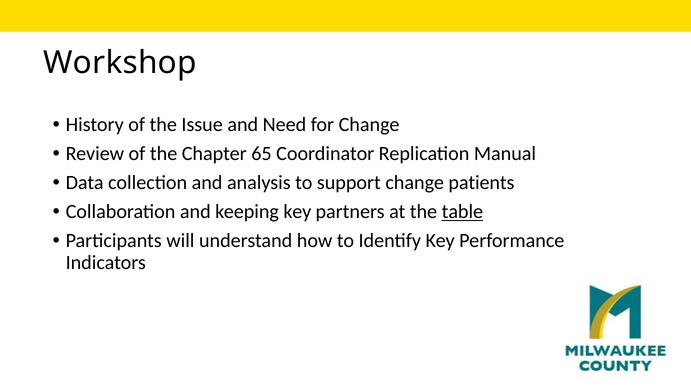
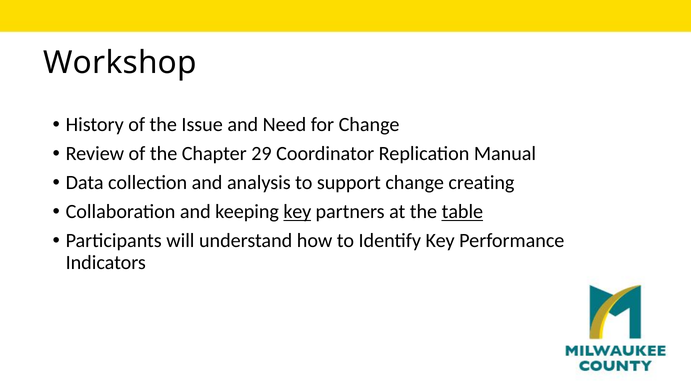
65: 65 -> 29
patients: patients -> creating
key at (297, 212) underline: none -> present
